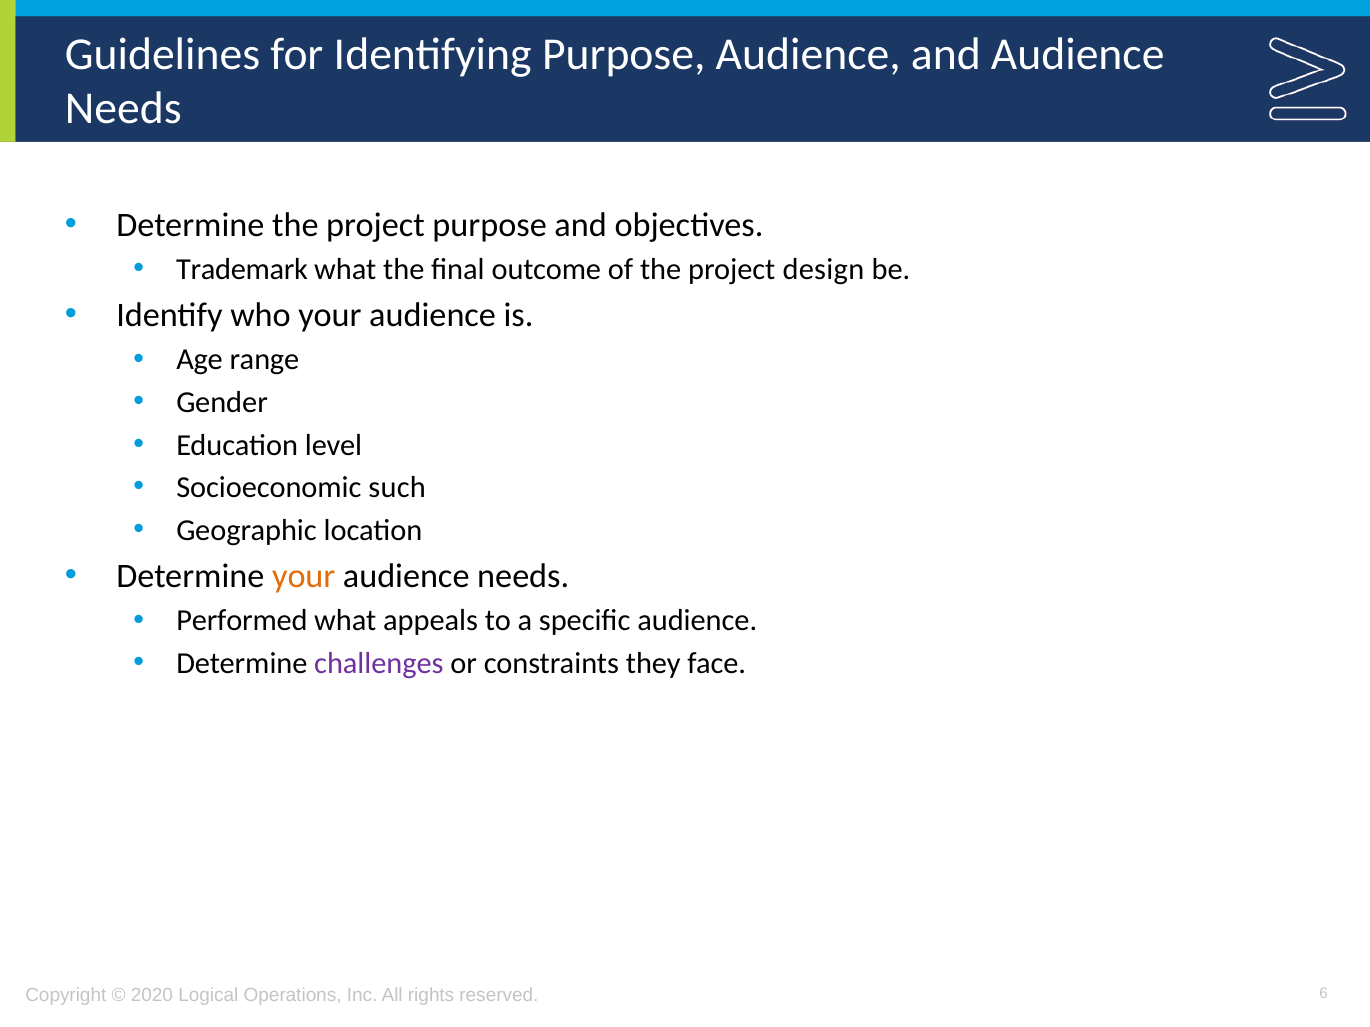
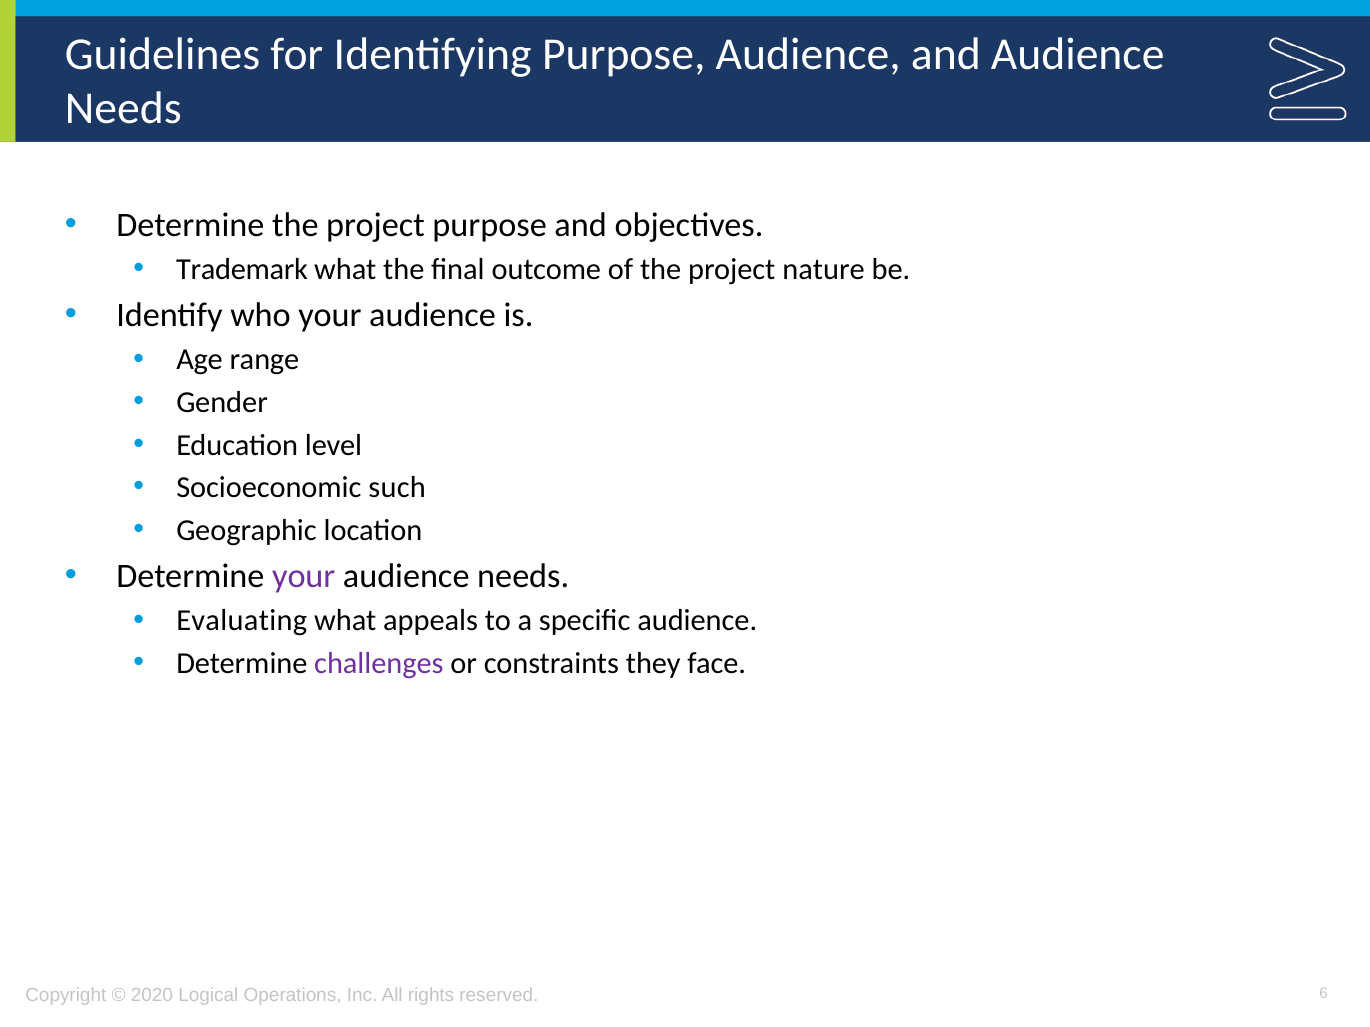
design: design -> nature
your at (304, 576) colour: orange -> purple
Performed: Performed -> Evaluating
